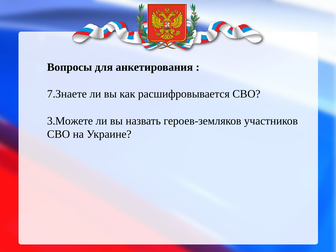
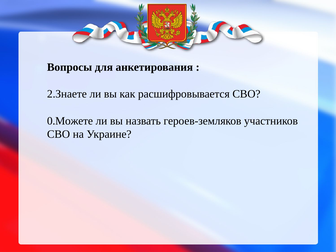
7.Знаете: 7.Знаете -> 2.Знаете
3.Можете: 3.Можете -> 0.Можете
